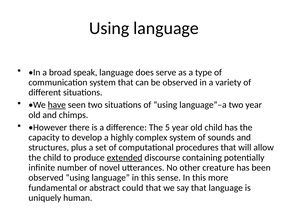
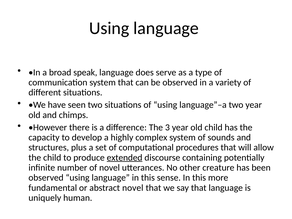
have underline: present -> none
5: 5 -> 3
abstract could: could -> novel
